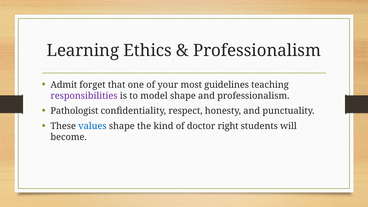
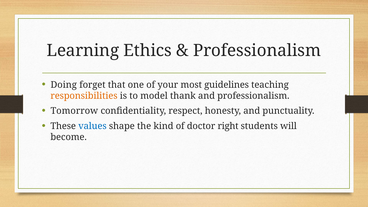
Admit: Admit -> Doing
responsibilities colour: purple -> orange
model shape: shape -> thank
Pathologist: Pathologist -> Tomorrow
